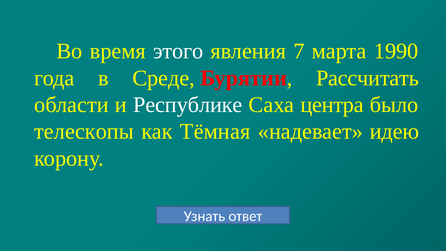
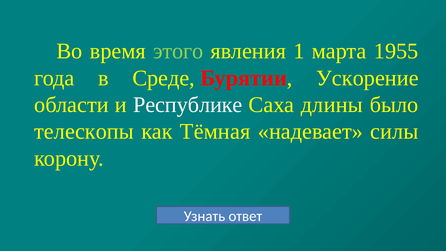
этого colour: white -> light green
7: 7 -> 1
1990: 1990 -> 1955
Рассчитать: Рассчитать -> Ускорение
центра: центра -> длины
идею: идею -> силы
